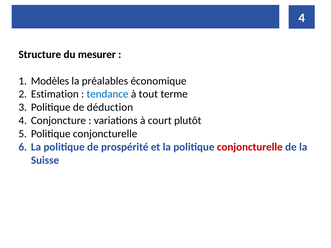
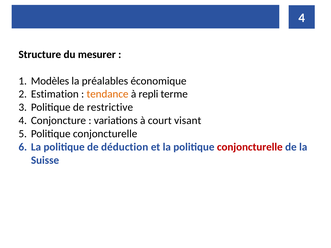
tendance colour: blue -> orange
tout: tout -> repli
déduction: déduction -> restrictive
plutôt: plutôt -> visant
prospérité: prospérité -> déduction
